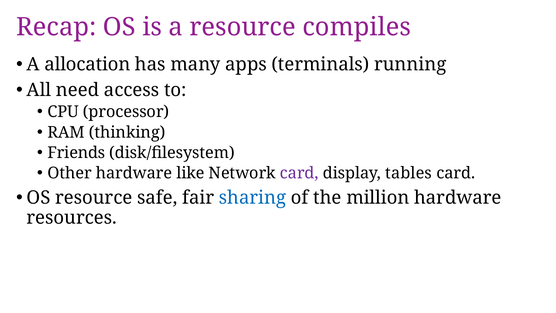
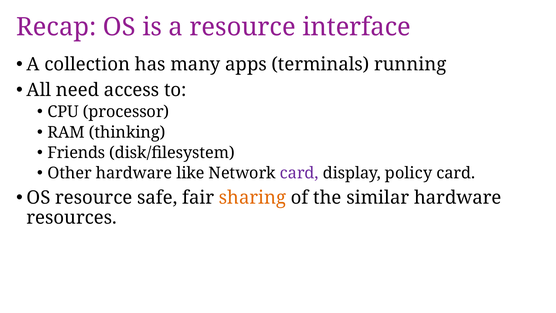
compiles: compiles -> interface
allocation: allocation -> collection
tables: tables -> policy
sharing colour: blue -> orange
million: million -> similar
